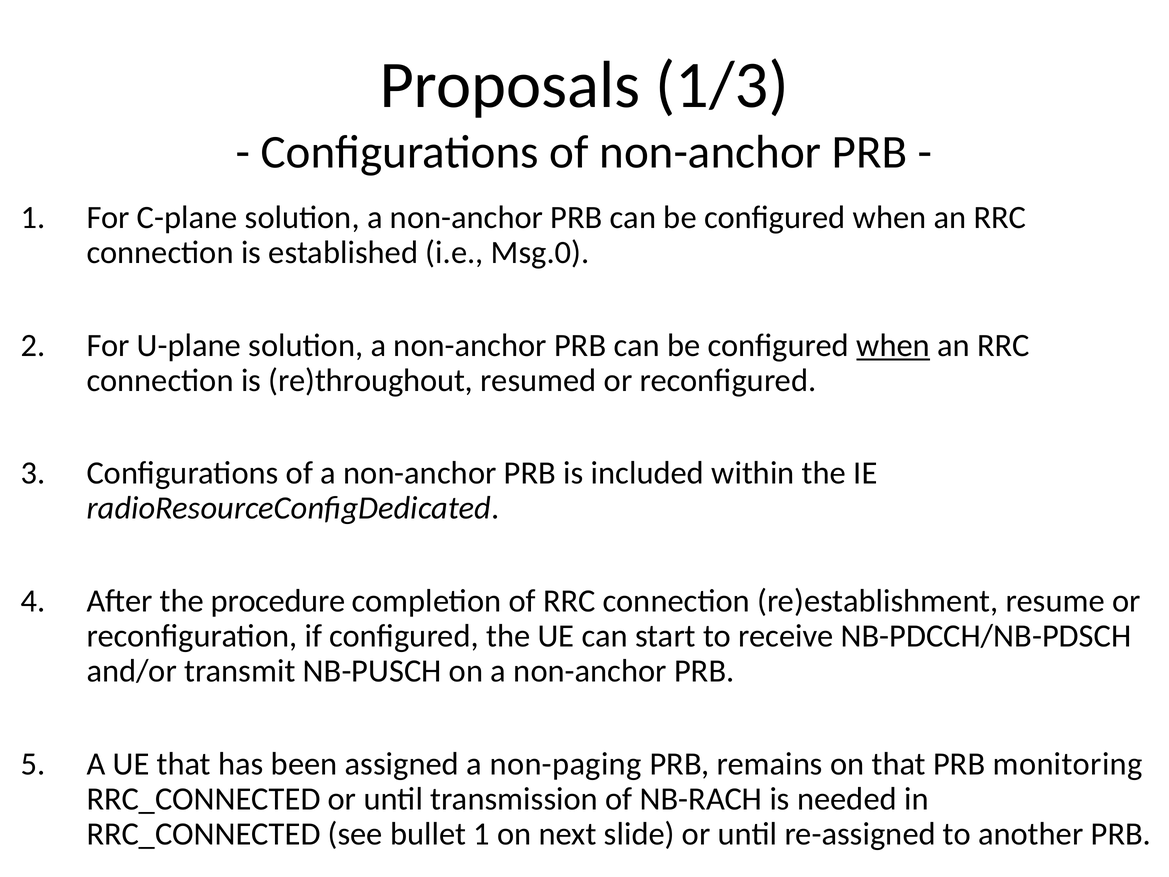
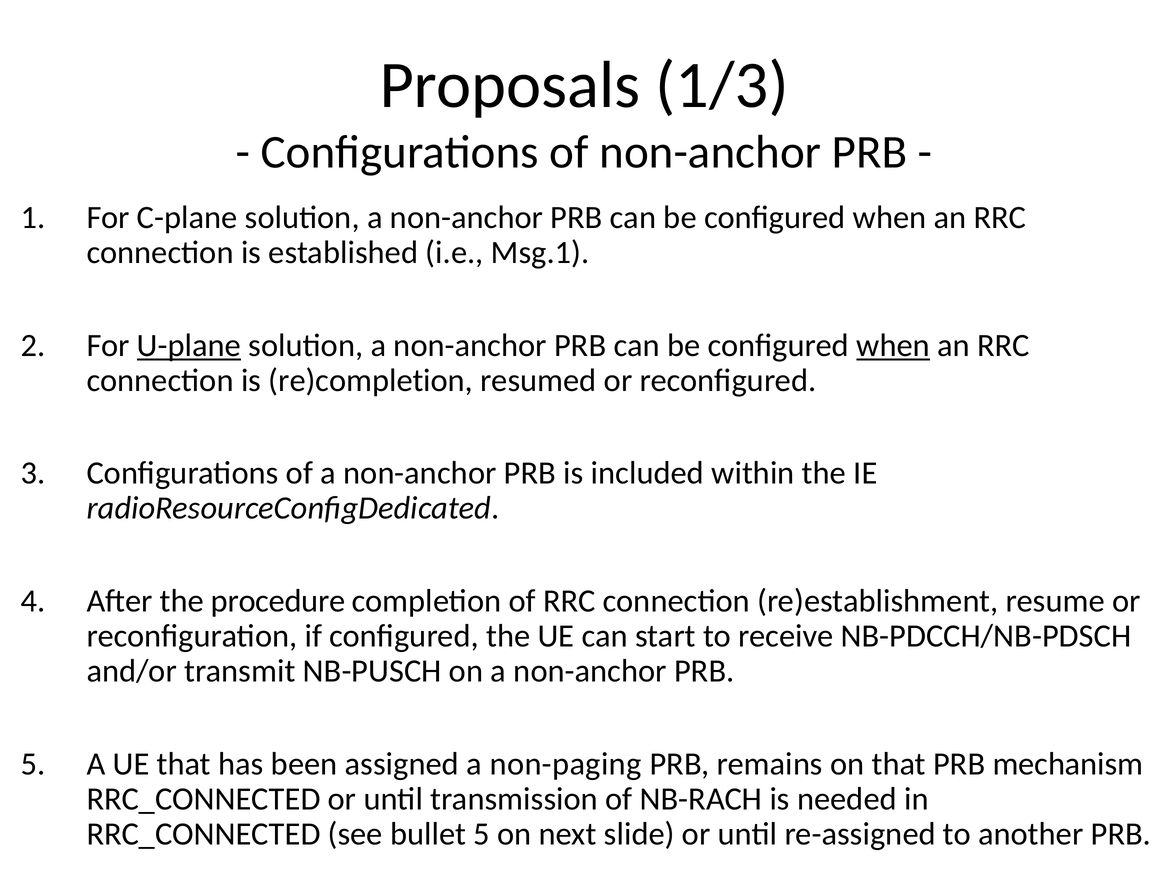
Msg.0: Msg.0 -> Msg.1
U-plane underline: none -> present
re)throughout: re)throughout -> re)completion
monitoring: monitoring -> mechanism
bullet 1: 1 -> 5
